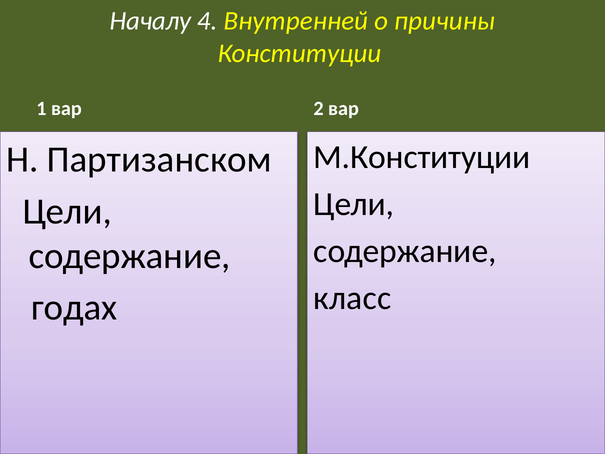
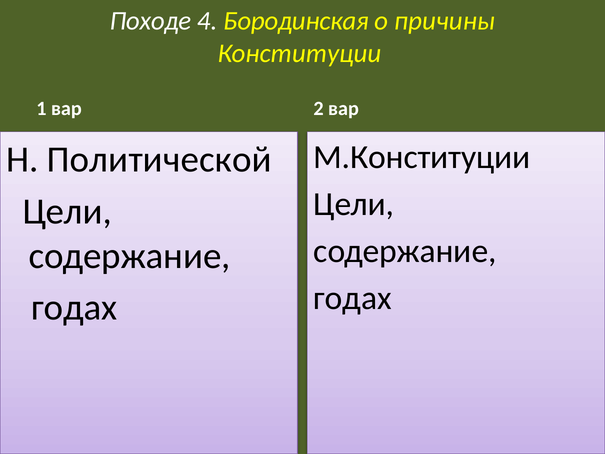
Началу: Началу -> Походе
Внутренней: Внутренней -> Бородинская
Партизанском: Партизанском -> Политической
класс at (352, 298): класс -> годах
